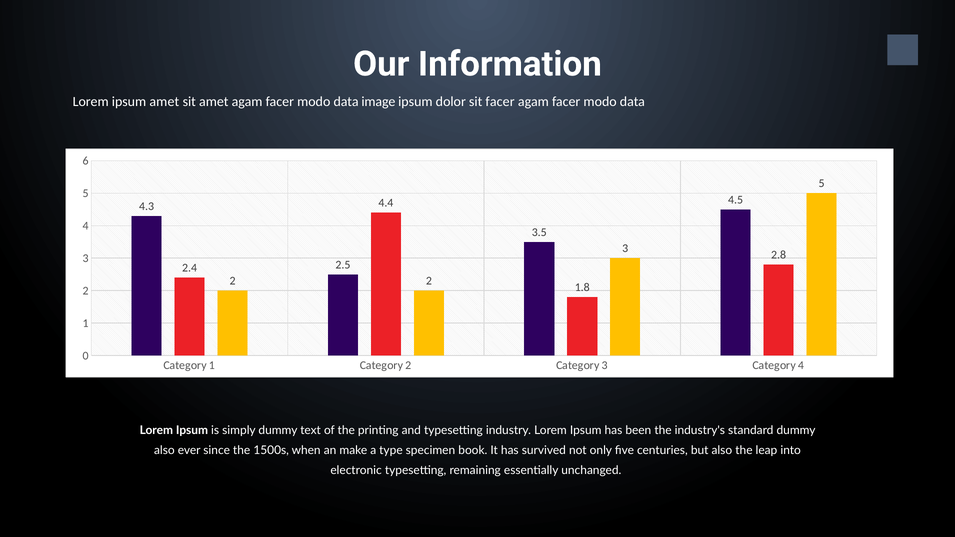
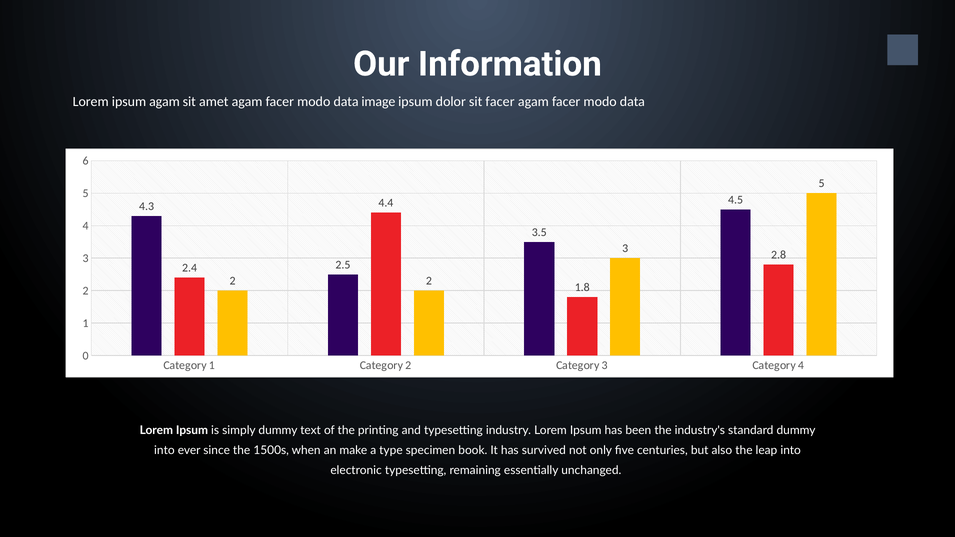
ipsum amet: amet -> agam
also at (164, 451): also -> into
